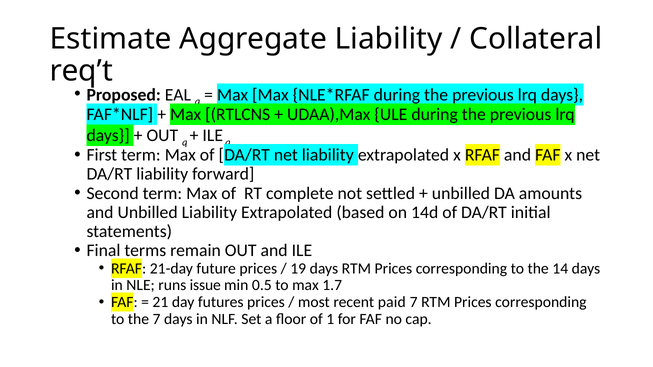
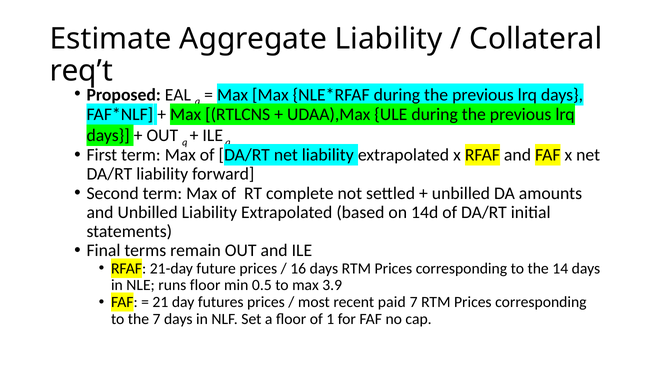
19: 19 -> 16
runs issue: issue -> floor
1.7: 1.7 -> 3.9
